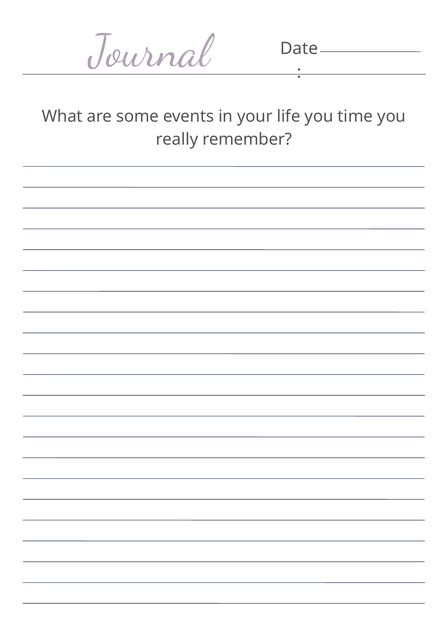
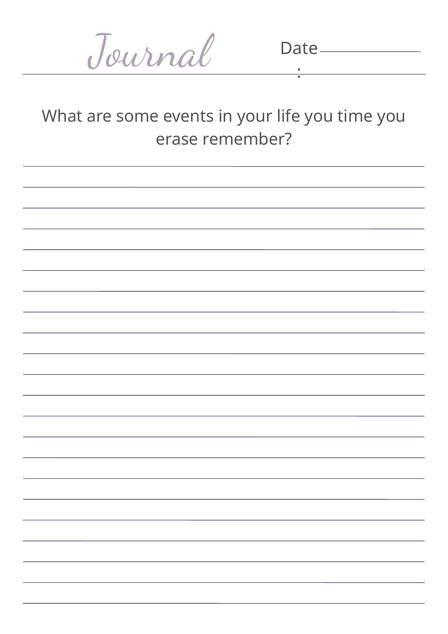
really: really -> erase
